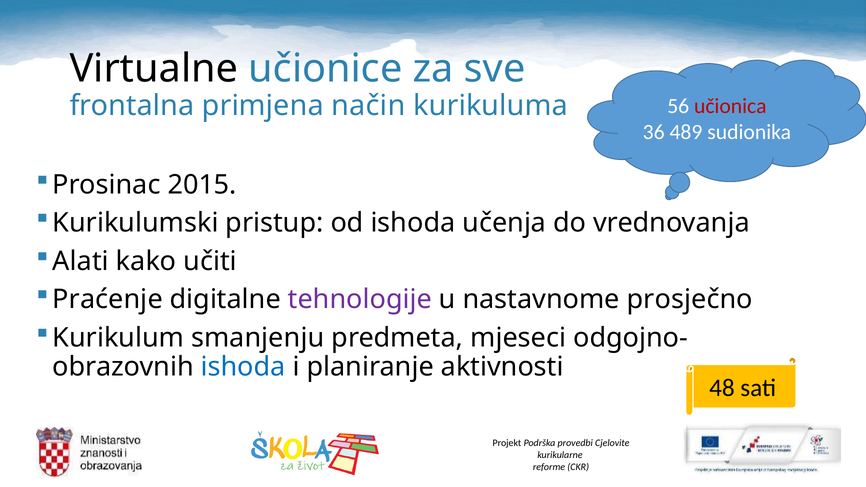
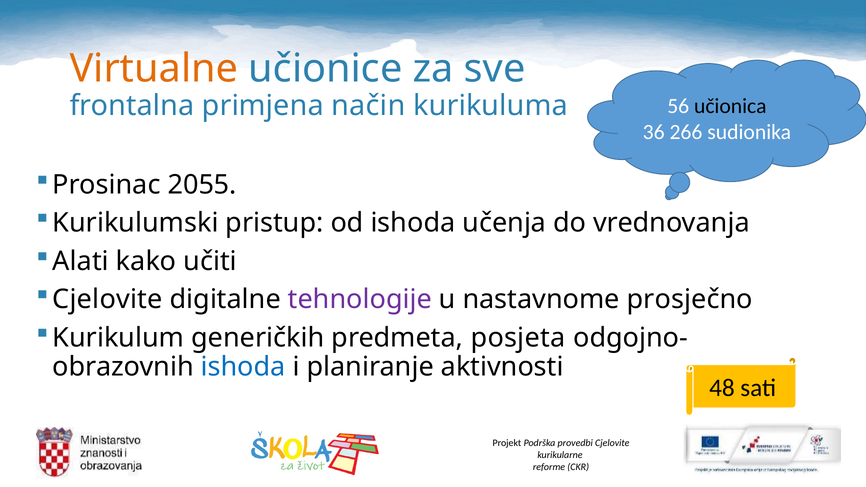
Virtualne colour: black -> orange
učionica colour: red -> black
489: 489 -> 266
2015: 2015 -> 2055
Praćenje at (108, 299): Praćenje -> Cjelovite
smanjenju: smanjenju -> generičkih
mjeseci: mjeseci -> posjeta
